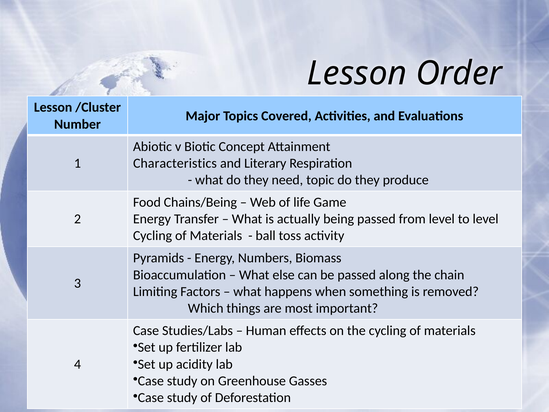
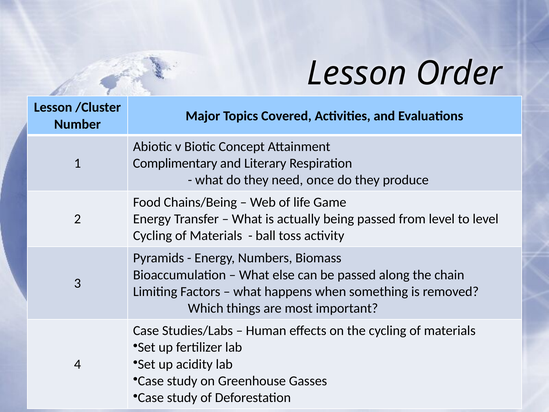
Characteristics: Characteristics -> Complimentary
topic: topic -> once
